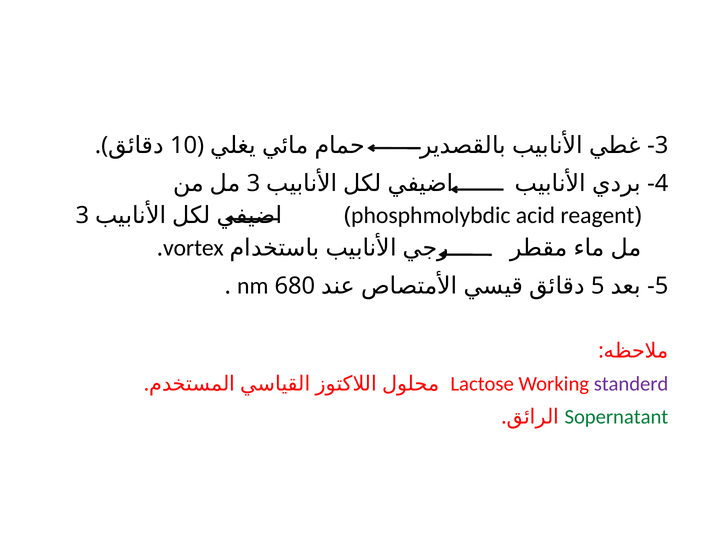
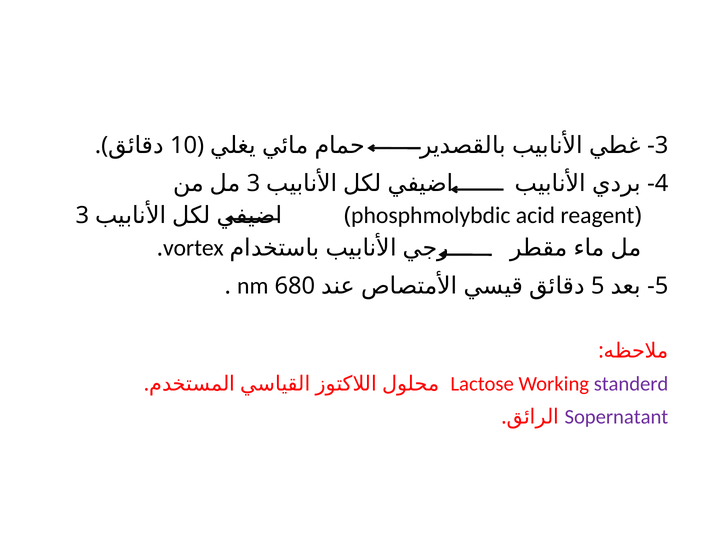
Sopernatant colour: green -> purple
